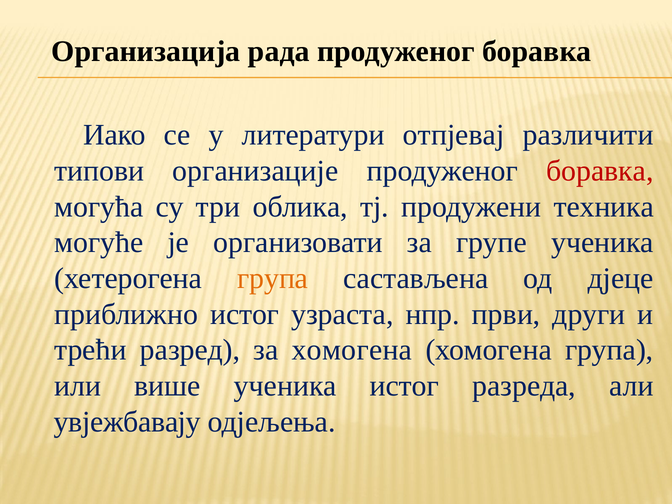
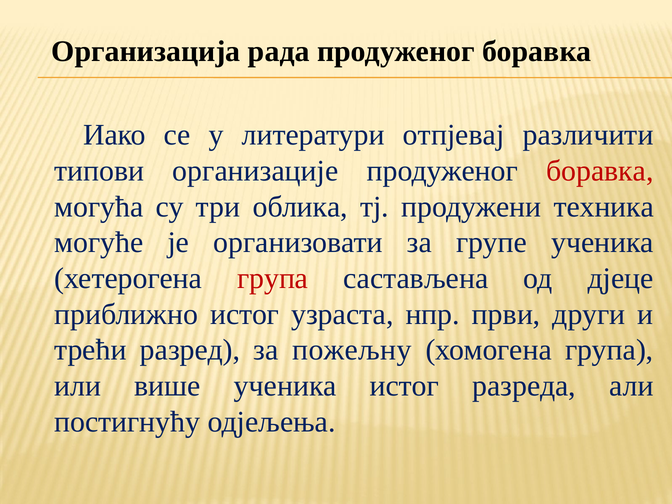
група at (273, 278) colour: orange -> red
за хомогена: хомогена -> пожељну
увјежбавају: увјежбавају -> постигнућу
